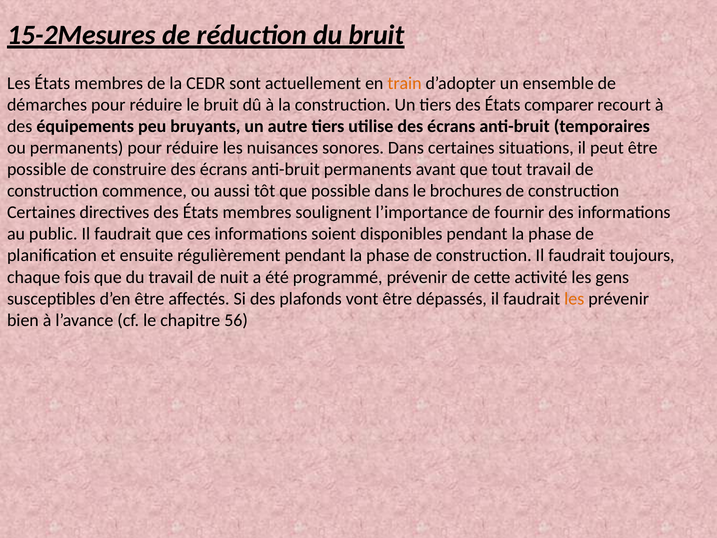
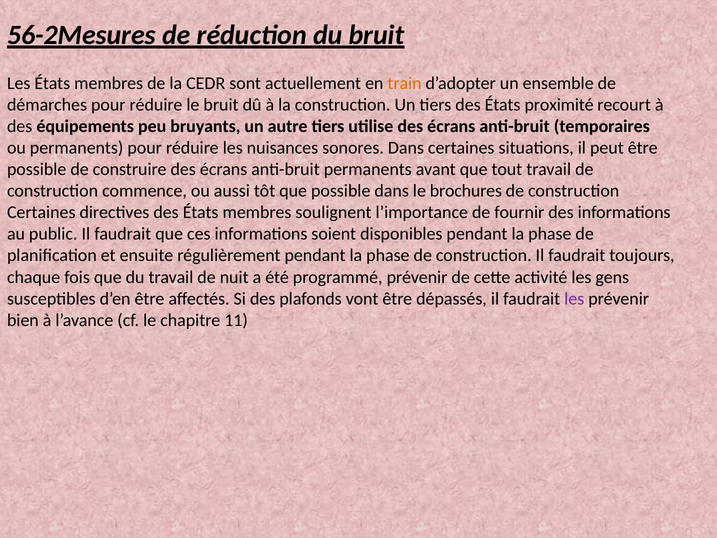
15-2Mesures: 15-2Mesures -> 56-2Mesures
comparer: comparer -> proximité
les at (574, 298) colour: orange -> purple
56: 56 -> 11
